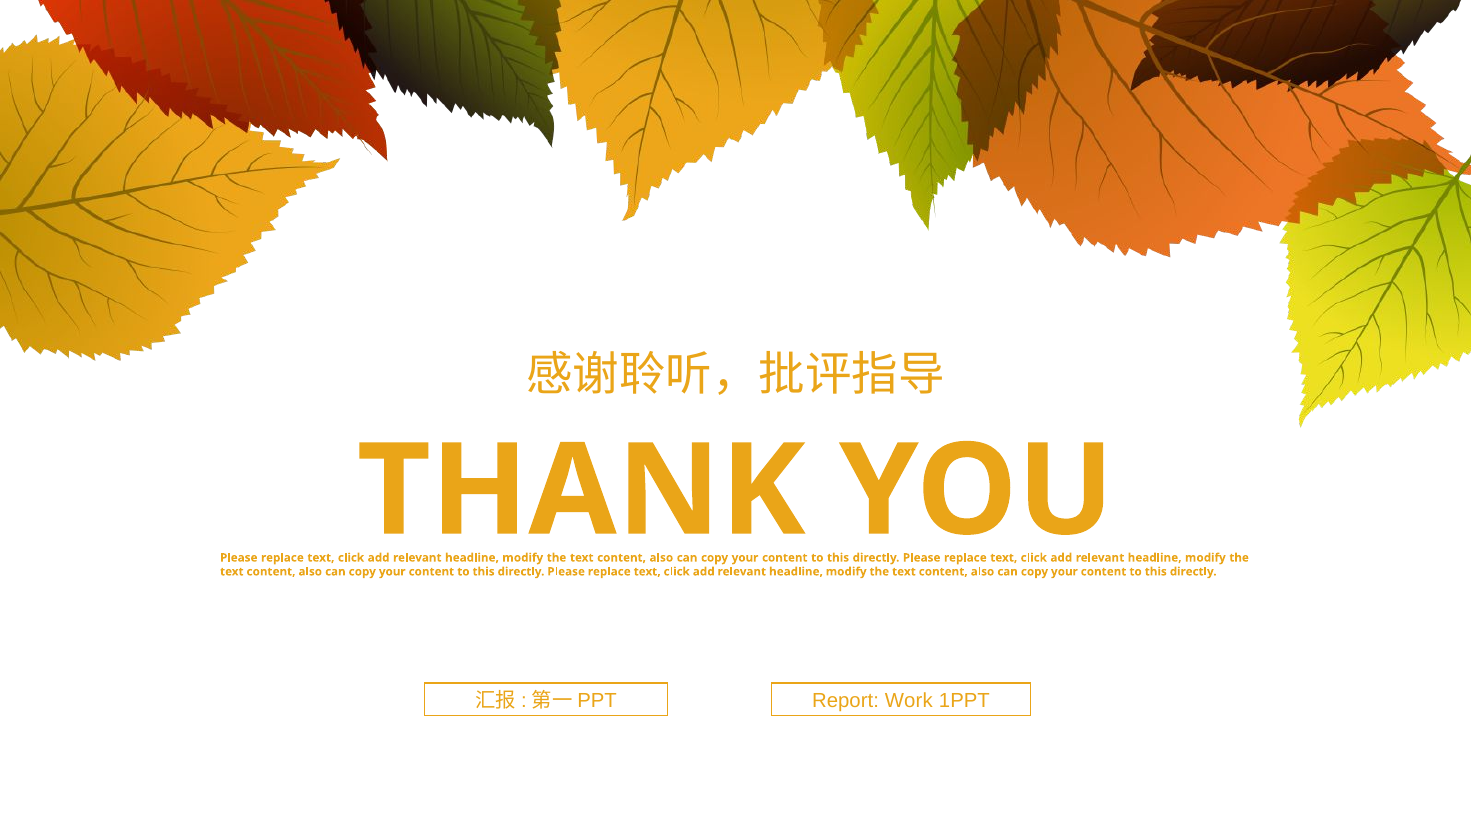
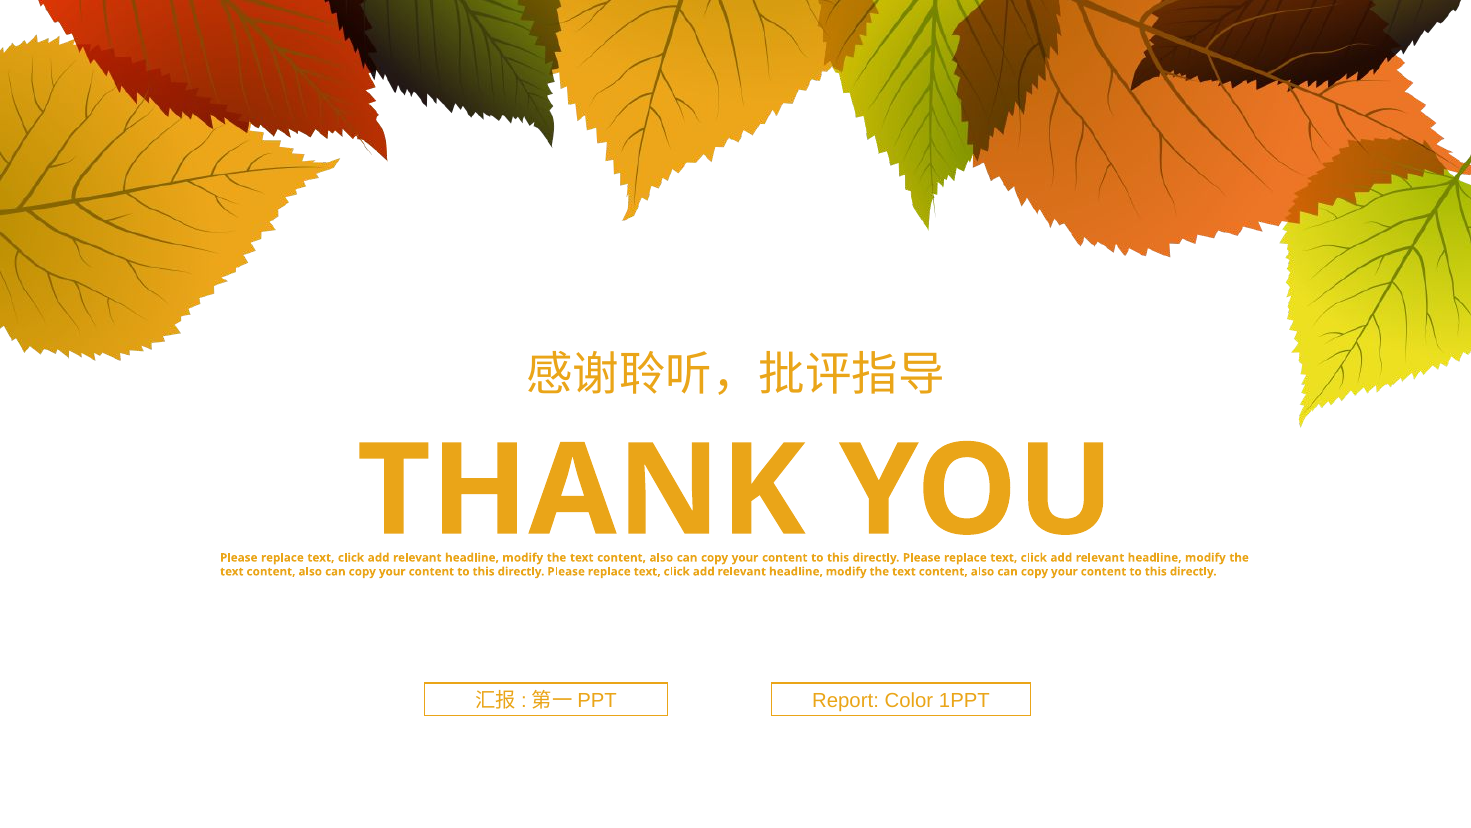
Work: Work -> Color
